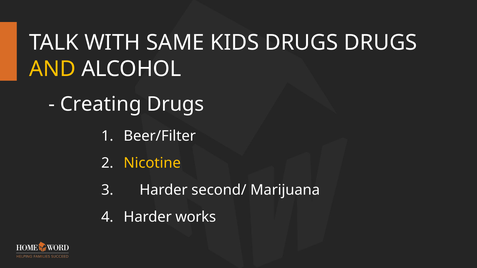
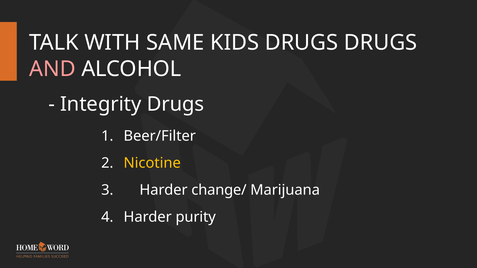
AND colour: yellow -> pink
Creating: Creating -> Integrity
second/: second/ -> change/
works: works -> purity
